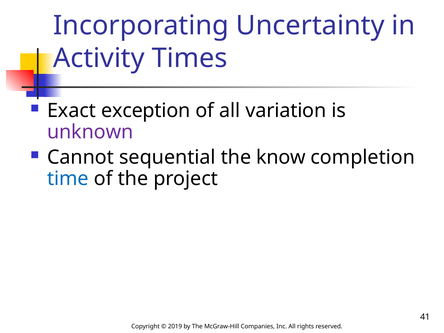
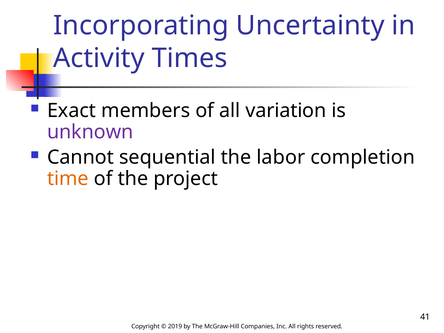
exception: exception -> members
know: know -> labor
time colour: blue -> orange
